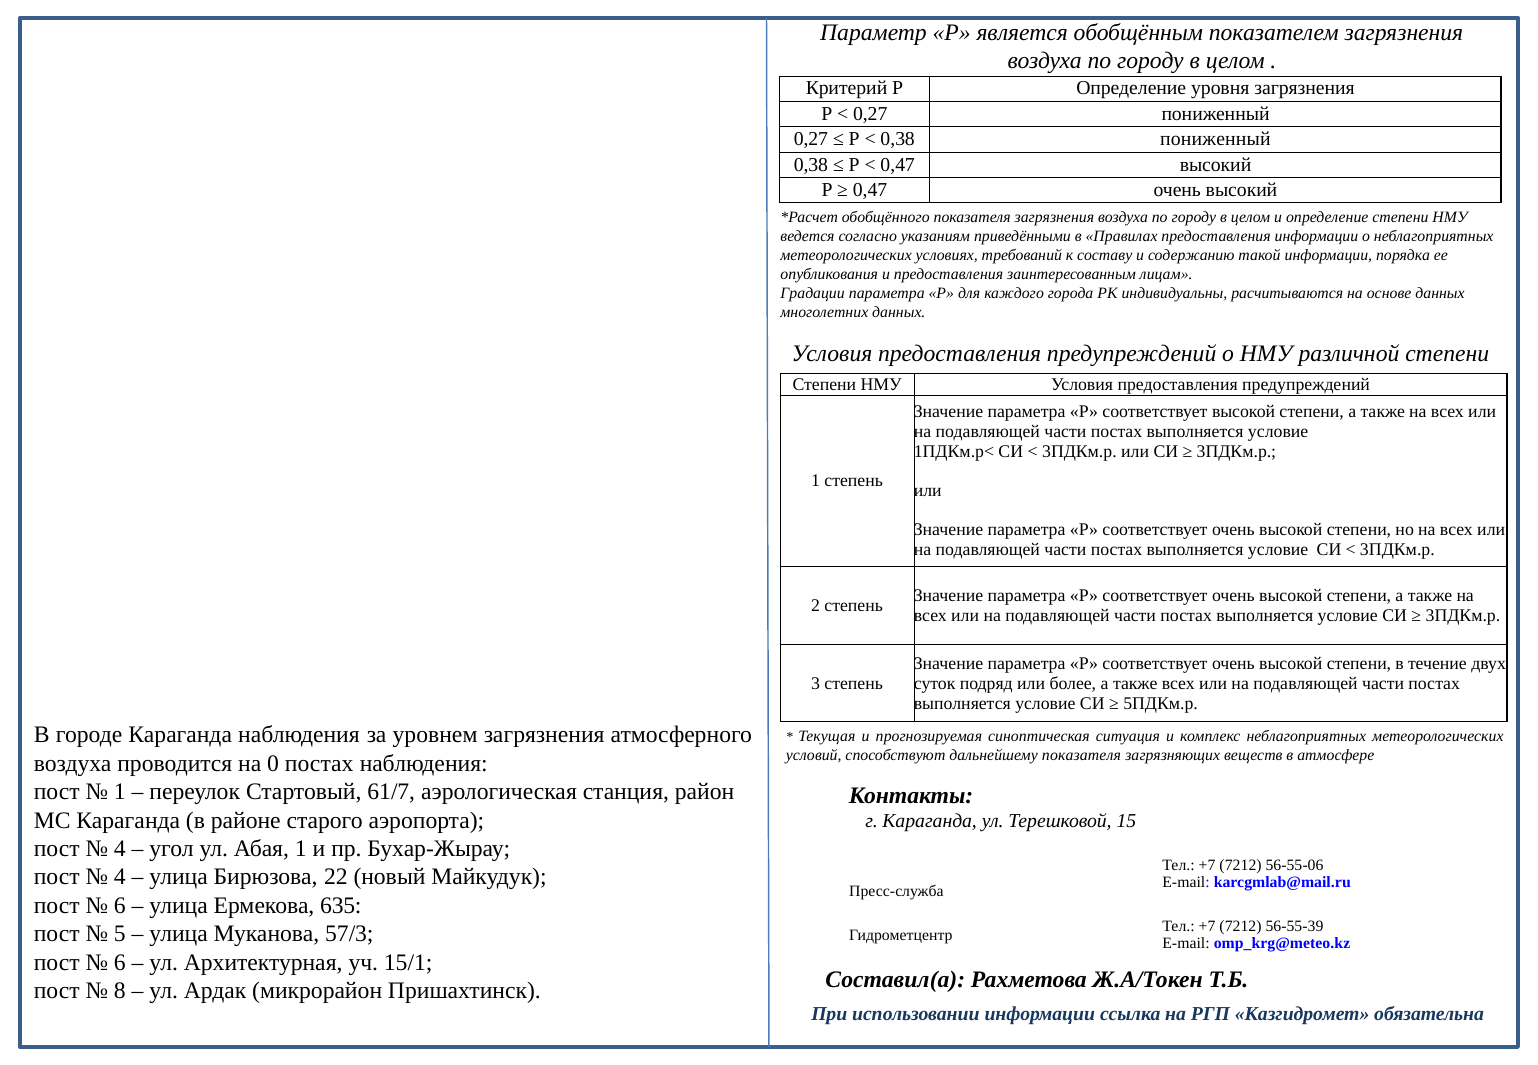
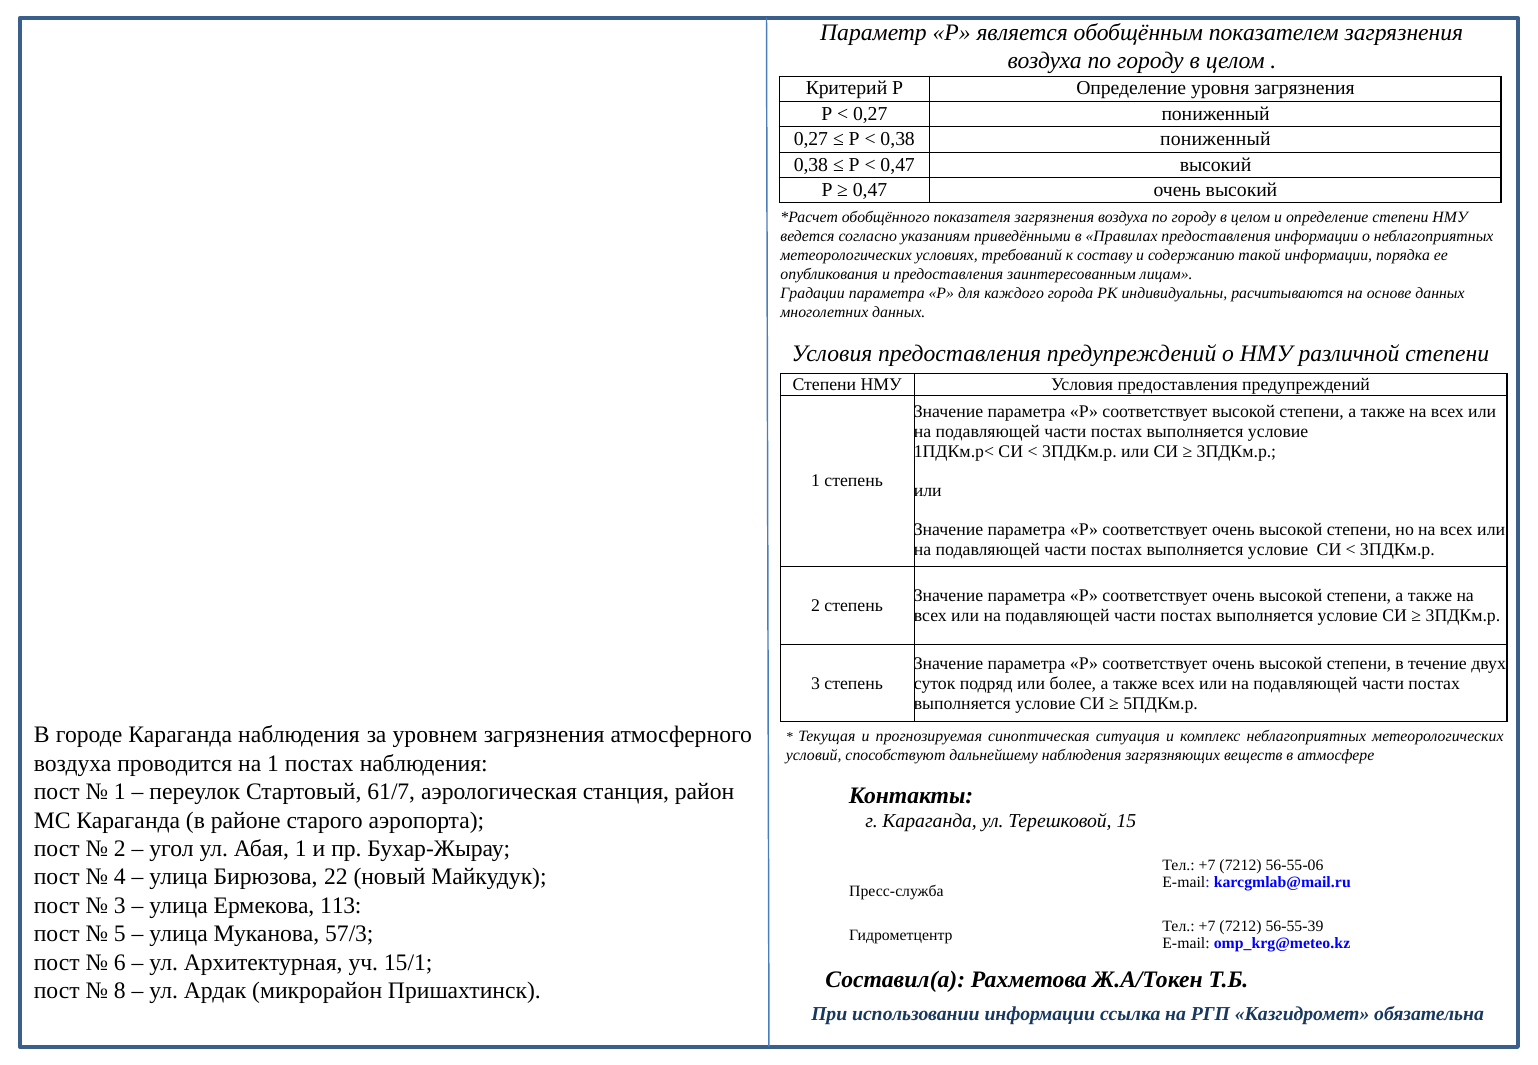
дальнейшему показателя: показателя -> наблюдения
на 0: 0 -> 1
4 at (120, 849): 4 -> 2
6 at (120, 905): 6 -> 3
635: 635 -> 113
